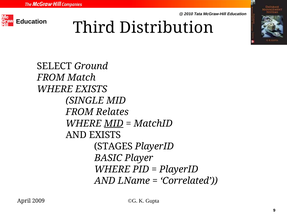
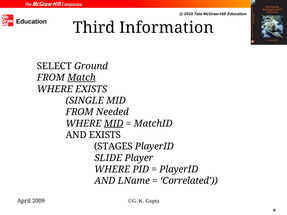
Distribution: Distribution -> Information
Match underline: none -> present
Relates: Relates -> Needed
BASIC: BASIC -> SLIDE
